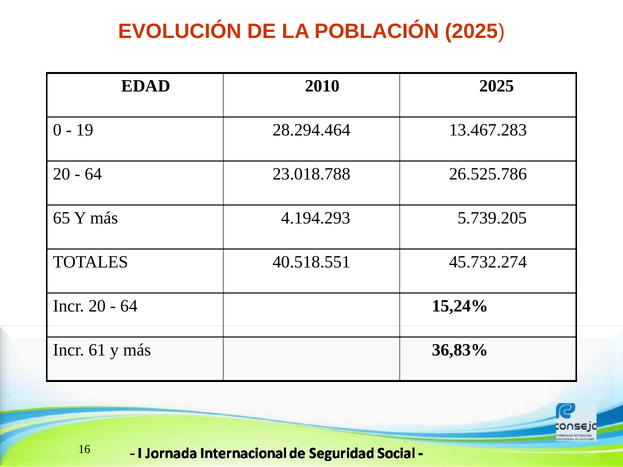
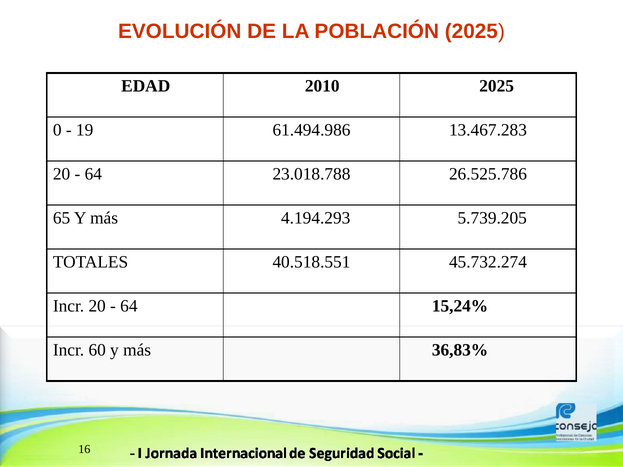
28.294.464: 28.294.464 -> 61.494.986
61: 61 -> 60
